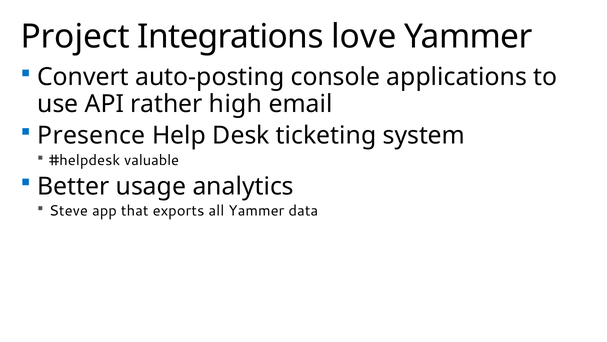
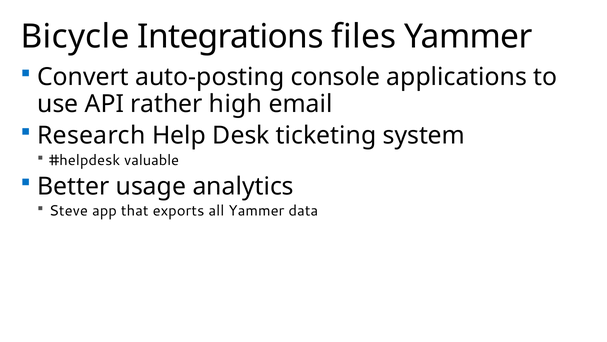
Project: Project -> Bicycle
love: love -> files
Presence: Presence -> Research
